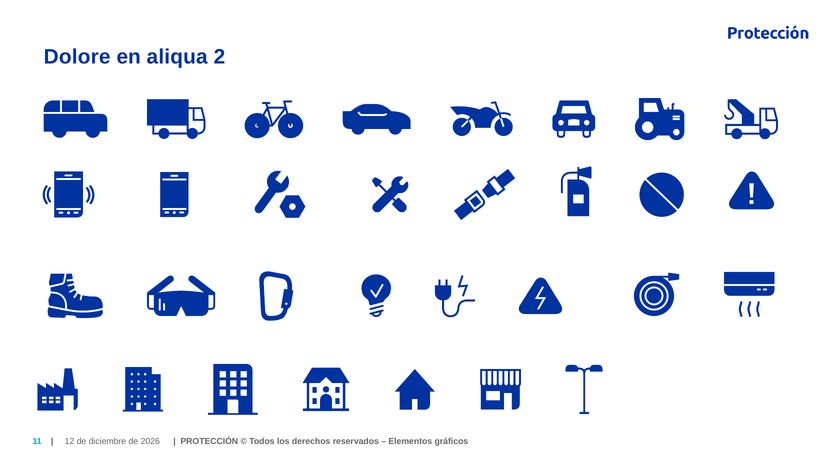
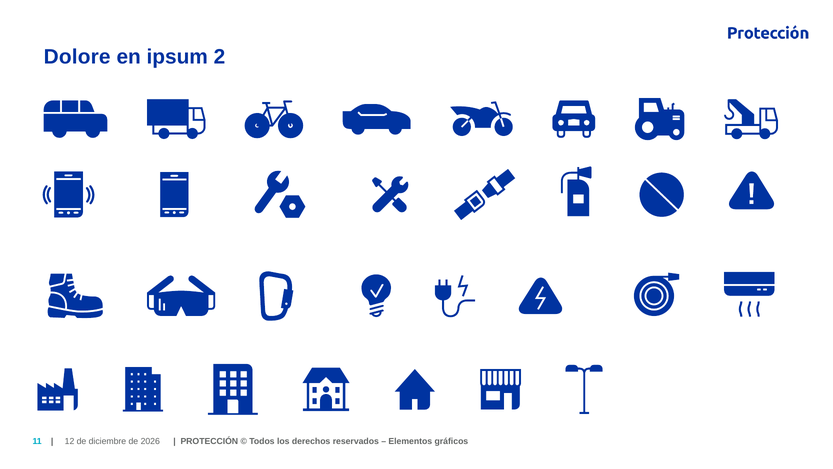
aliqua: aliqua -> ipsum
